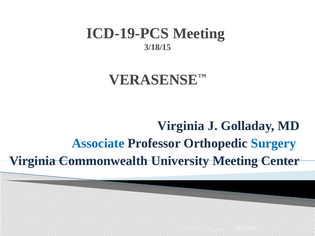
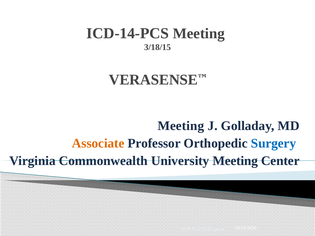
ICD-19-PCS: ICD-19-PCS -> ICD-14-PCS
Virginia at (181, 126): Virginia -> Meeting
Associate colour: blue -> orange
